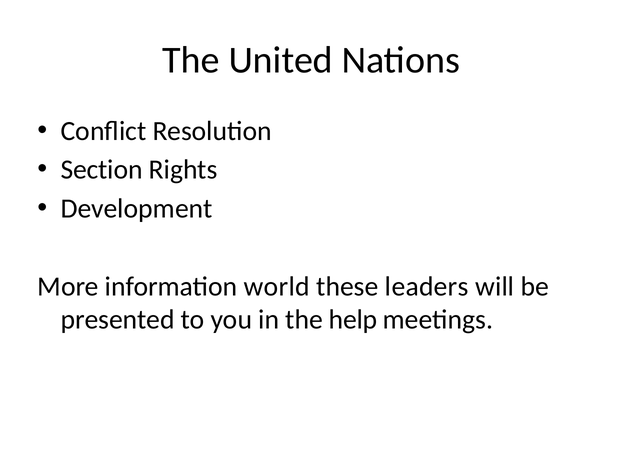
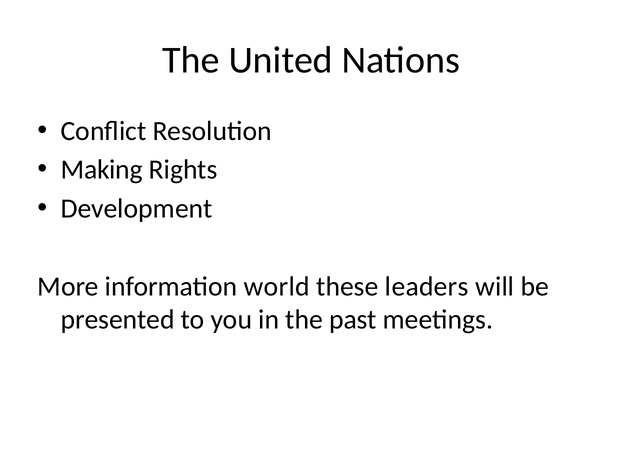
Section: Section -> Making
help: help -> past
